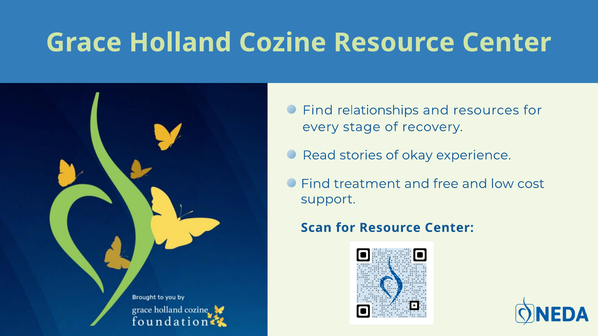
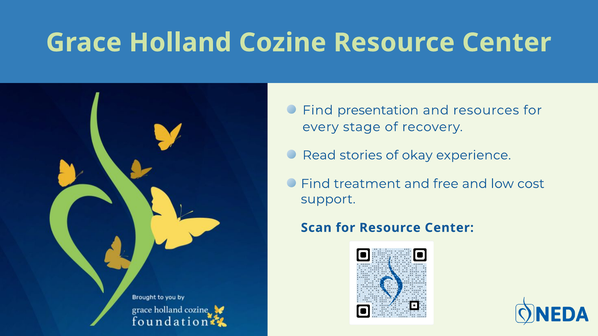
relationships: relationships -> presentation
